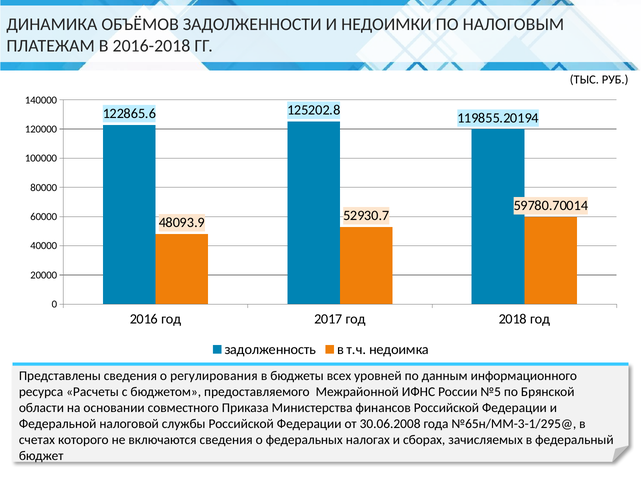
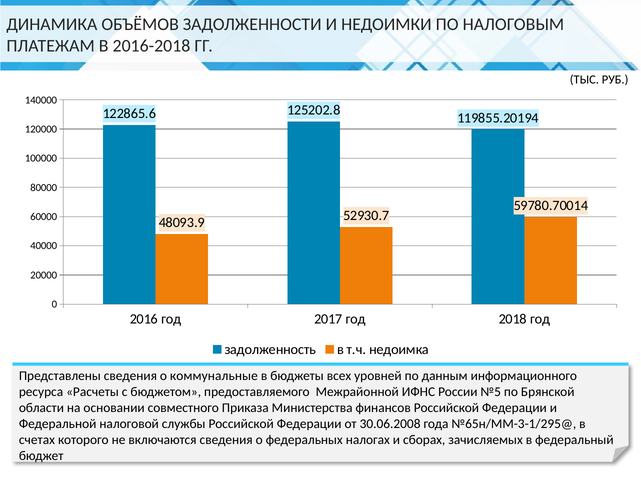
регулирования: регулирования -> коммунальные
